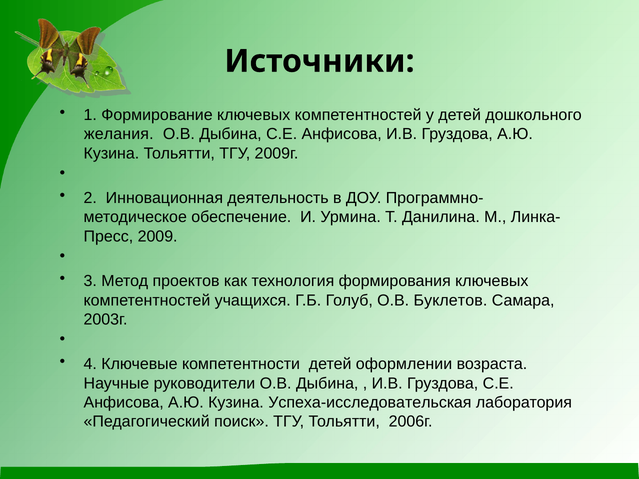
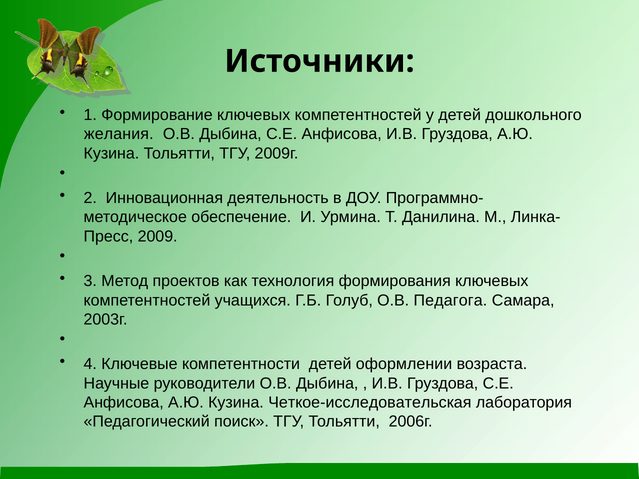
Буклетов: Буклетов -> Педагога
Успеха-исследовательская: Успеха-исследовательская -> Четкое-исследовательская
